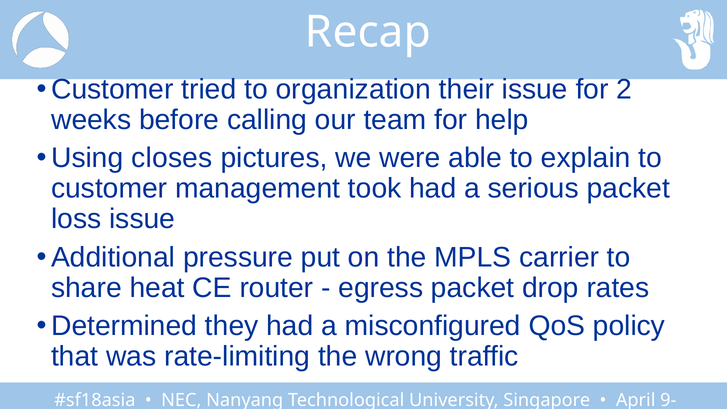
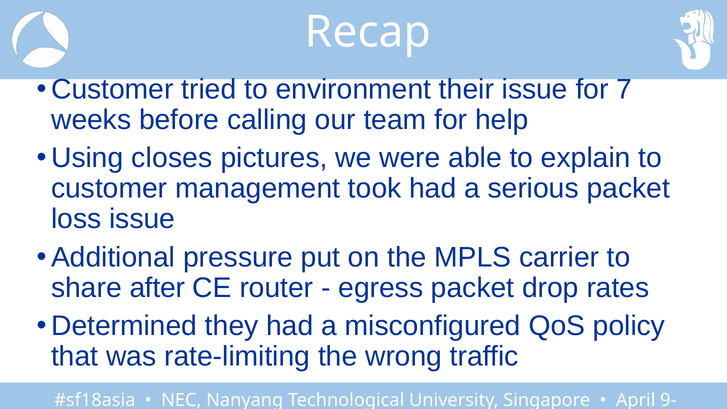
organization: organization -> environment
2: 2 -> 7
heat: heat -> after
